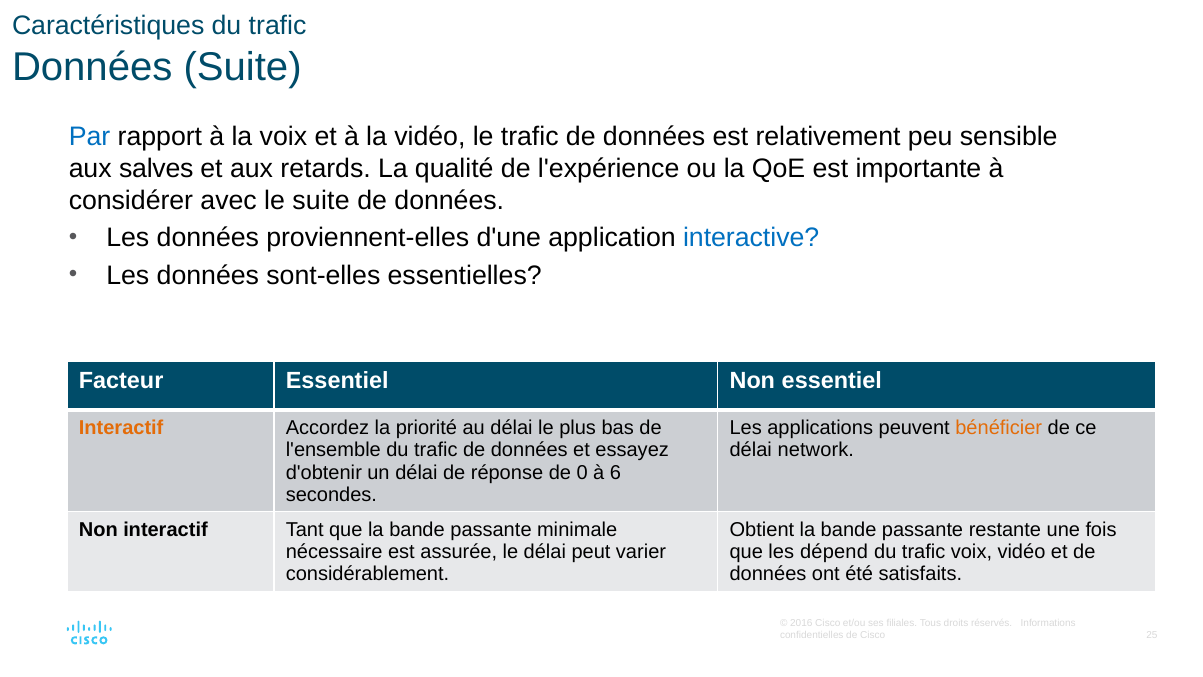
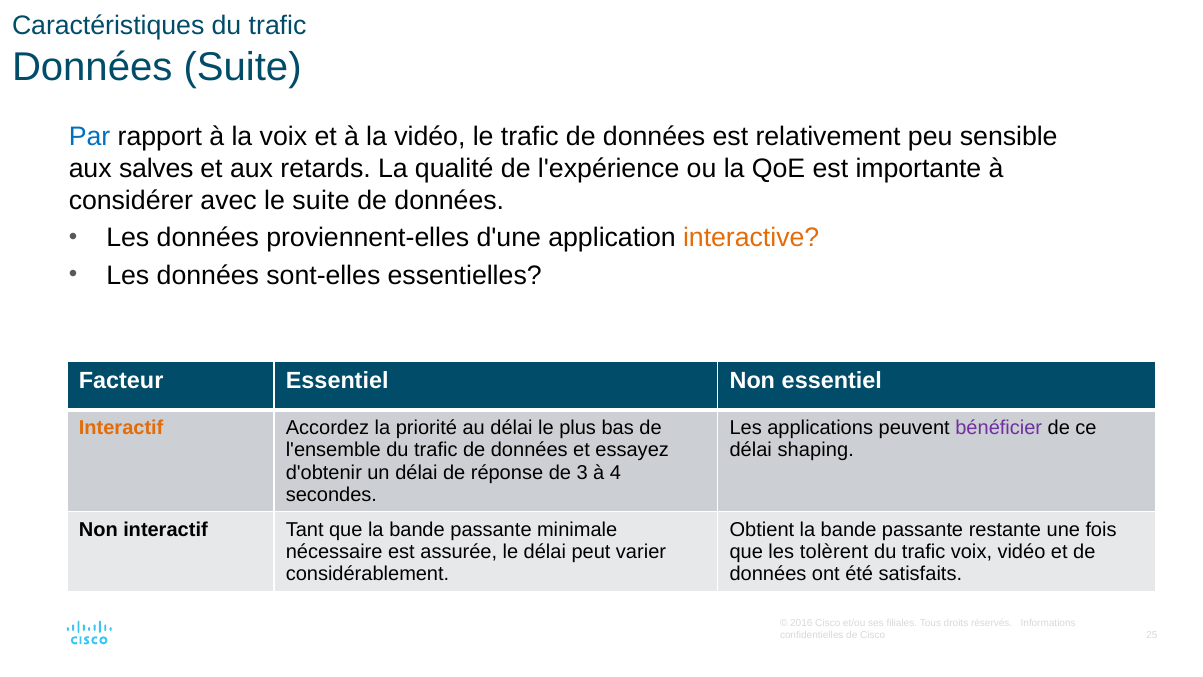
interactive colour: blue -> orange
bénéficier colour: orange -> purple
network: network -> shaping
0: 0 -> 3
6: 6 -> 4
dépend: dépend -> tolèrent
